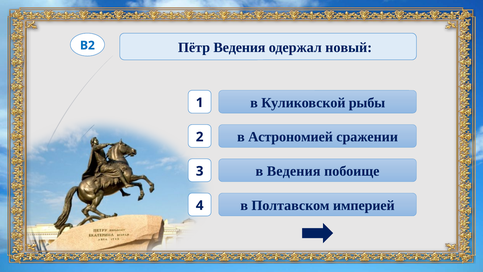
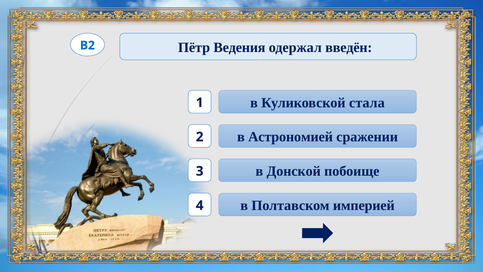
новый: новый -> введён
рыбы: рыбы -> стала
в Ведения: Ведения -> Донской
